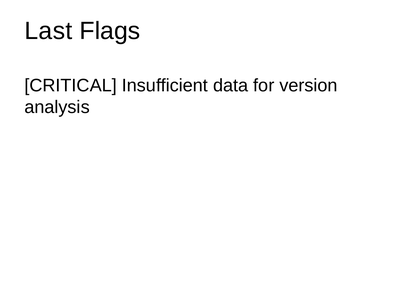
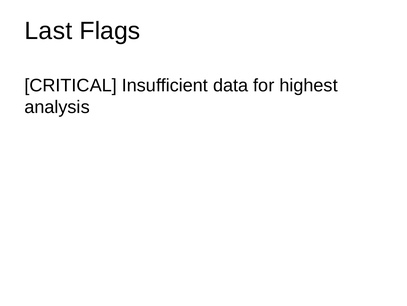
version: version -> highest
